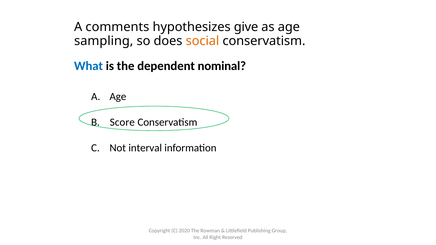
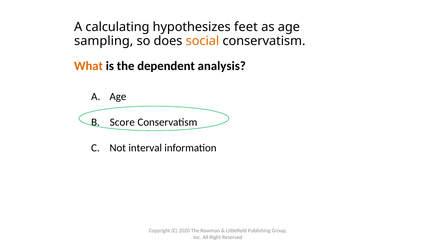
comments: comments -> calculating
give: give -> feet
What colour: blue -> orange
nominal: nominal -> analysis
